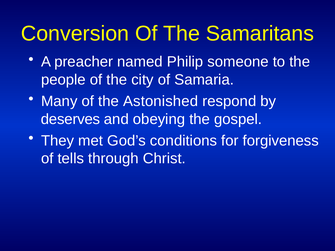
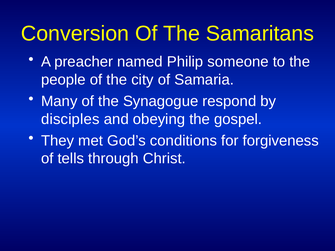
Astonished: Astonished -> Synagogue
deserves: deserves -> disciples
